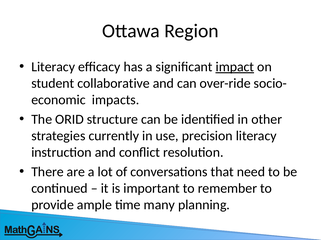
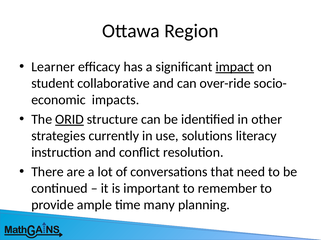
Literacy at (53, 67): Literacy -> Learner
ORID underline: none -> present
precision: precision -> solutions
